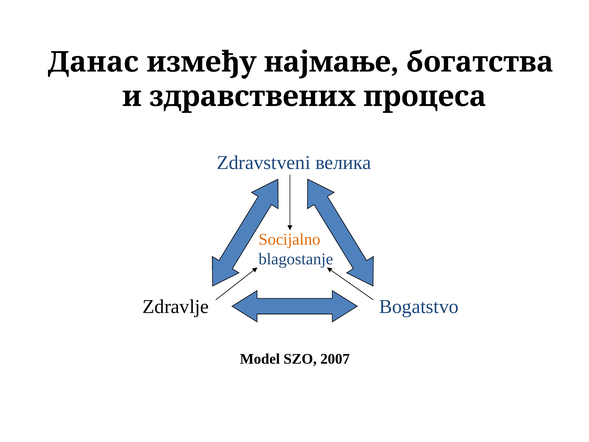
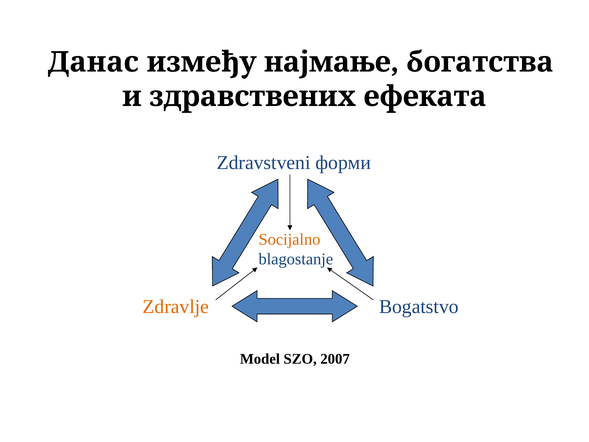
процеса: процеса -> ефеката
велика: велика -> форми
Zdravlje colour: black -> orange
